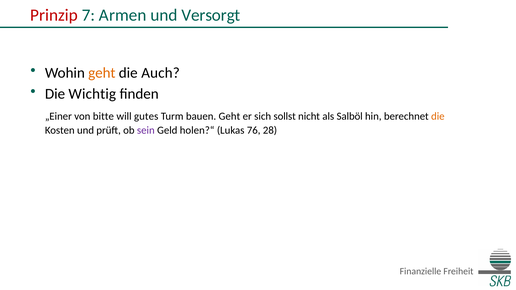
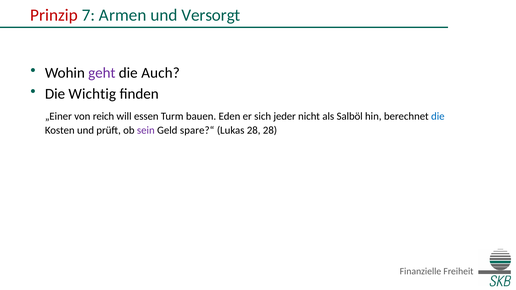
geht at (102, 73) colour: orange -> purple
bitte: bitte -> reich
gutes: gutes -> essen
bauen Geht: Geht -> Eden
sollst: sollst -> jeder
die at (438, 117) colour: orange -> blue
holen?“: holen?“ -> spare?“
Lukas 76: 76 -> 28
